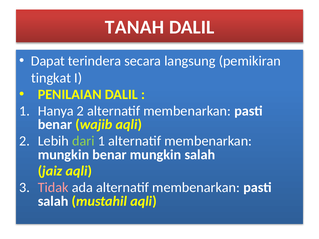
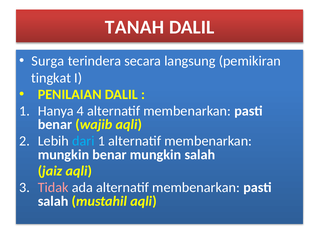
Dapat: Dapat -> Surga
Hanya 2: 2 -> 4
dari colour: light green -> light blue
